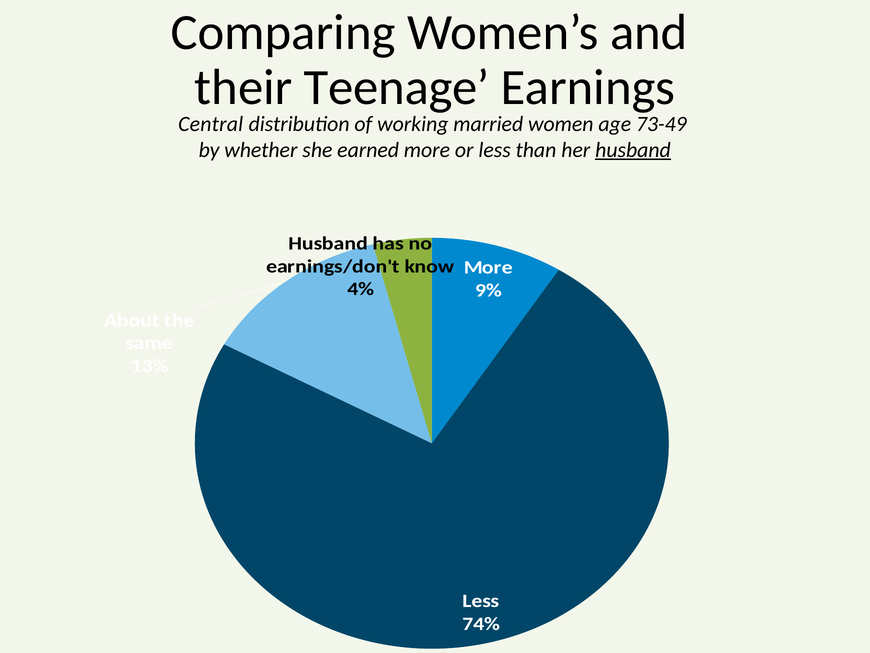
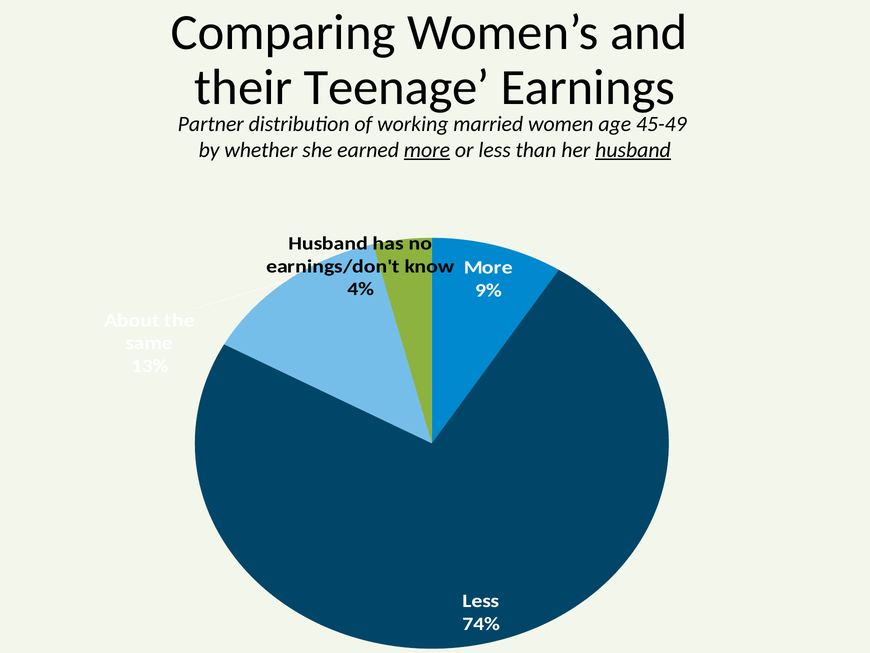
Central: Central -> Partner
73-49: 73-49 -> 45-49
more at (427, 150) underline: none -> present
